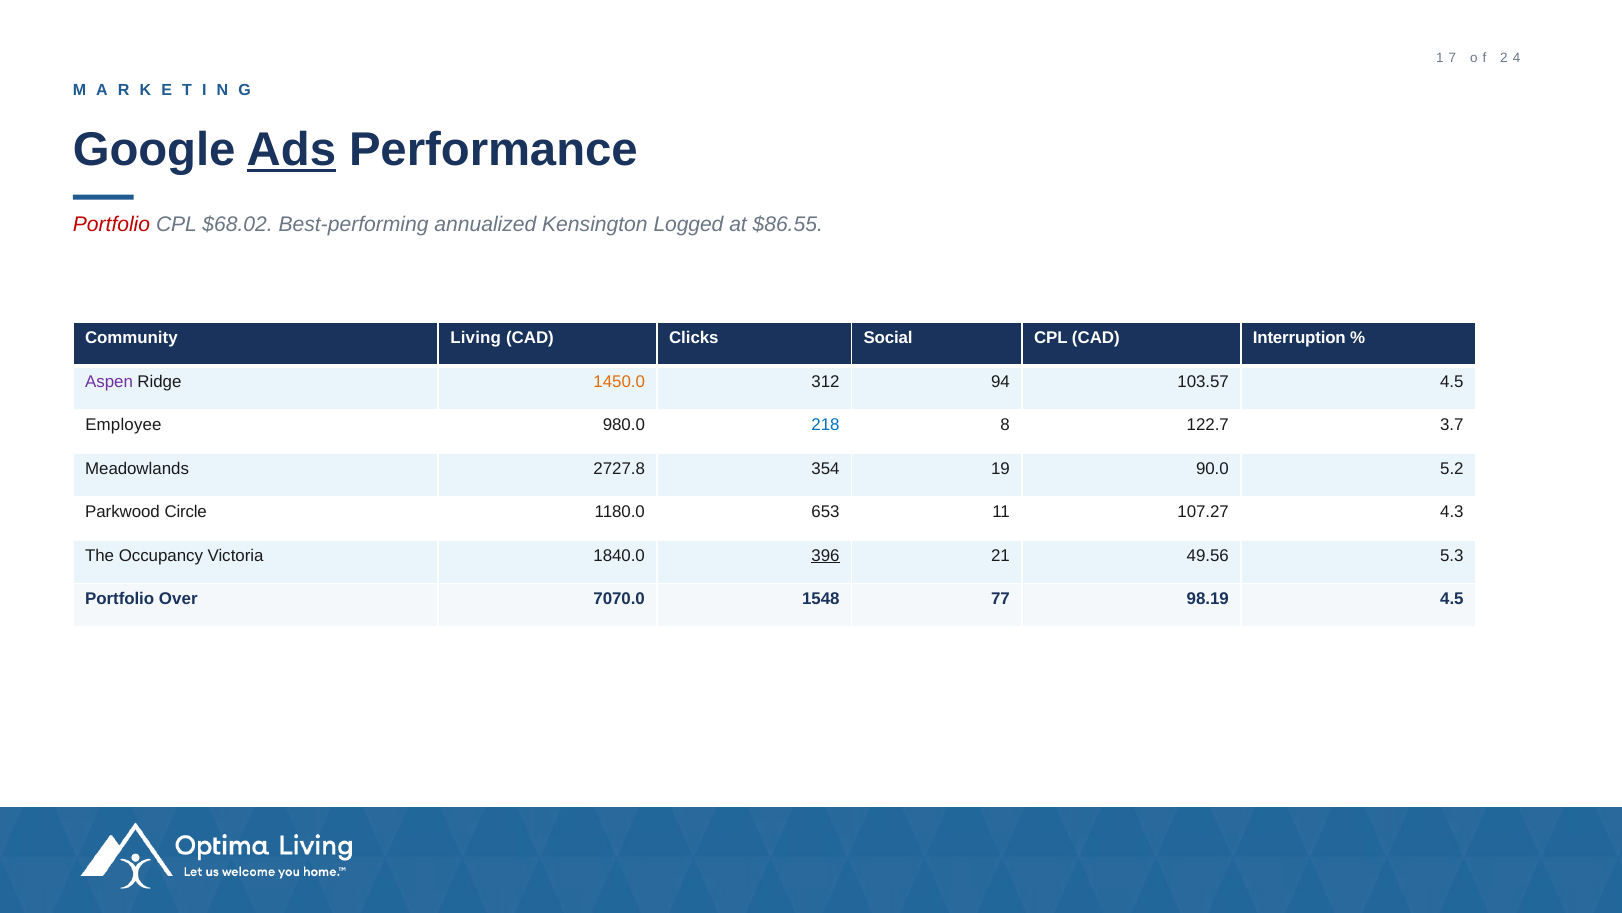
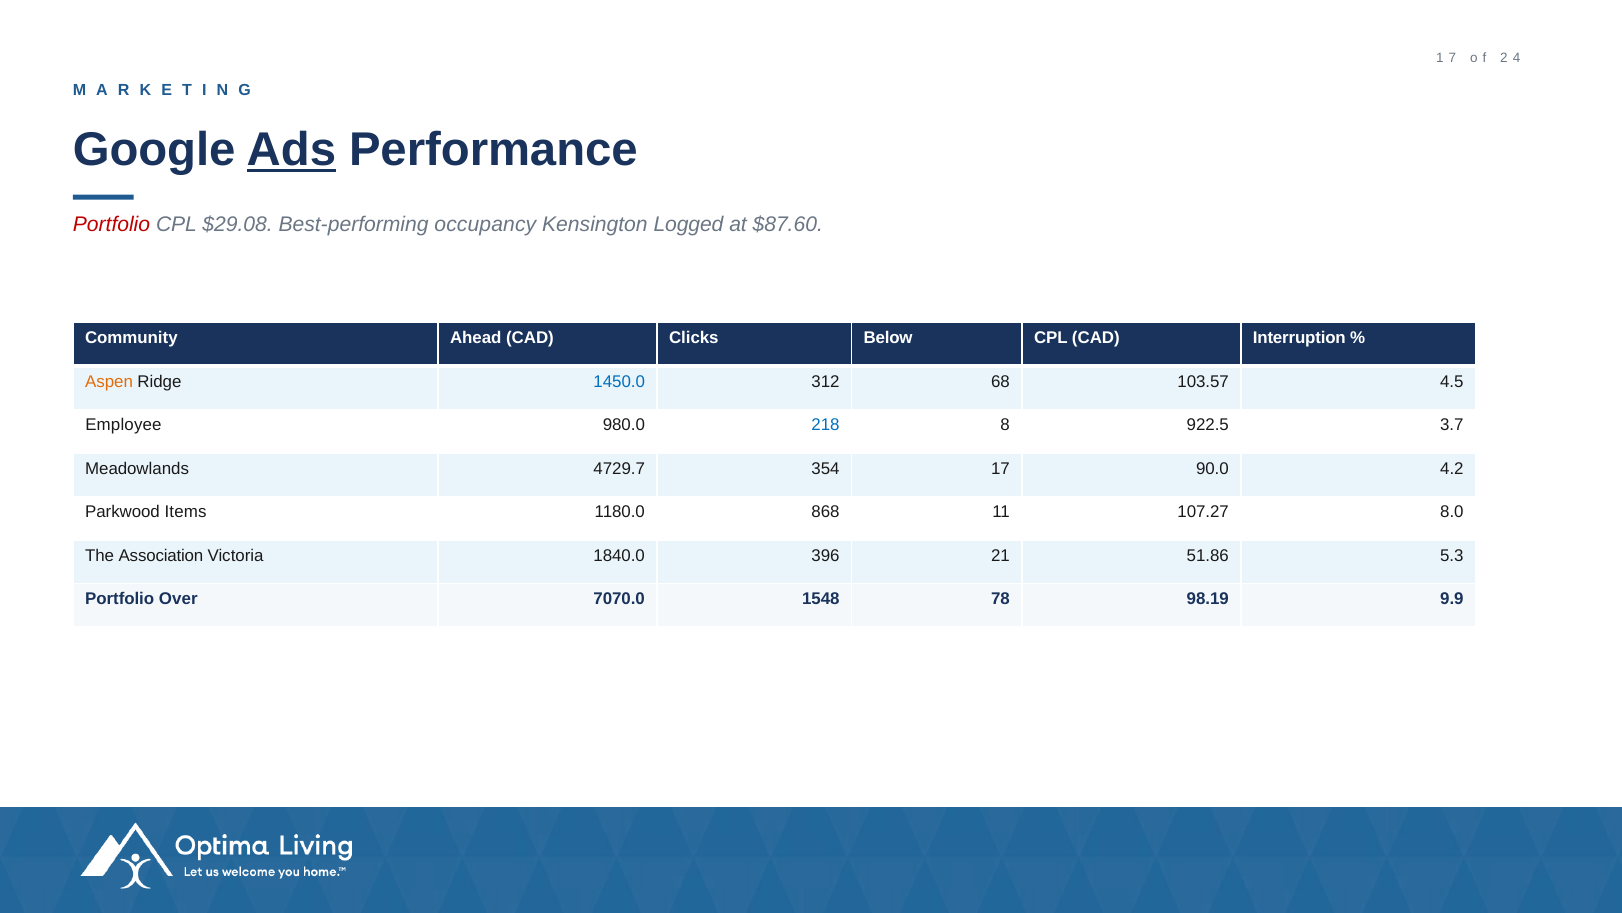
$68.02: $68.02 -> $29.08
annualized: annualized -> occupancy
$86.55: $86.55 -> $87.60
Living: Living -> Ahead
Social: Social -> Below
Aspen colour: purple -> orange
1450.0 colour: orange -> blue
94: 94 -> 68
122.7: 122.7 -> 922.5
2727.8: 2727.8 -> 4729.7
19: 19 -> 17
5.2: 5.2 -> 4.2
Circle: Circle -> Items
653: 653 -> 868
4.3: 4.3 -> 8.0
Occupancy: Occupancy -> Association
396 underline: present -> none
49.56: 49.56 -> 51.86
77: 77 -> 78
98.19 4.5: 4.5 -> 9.9
